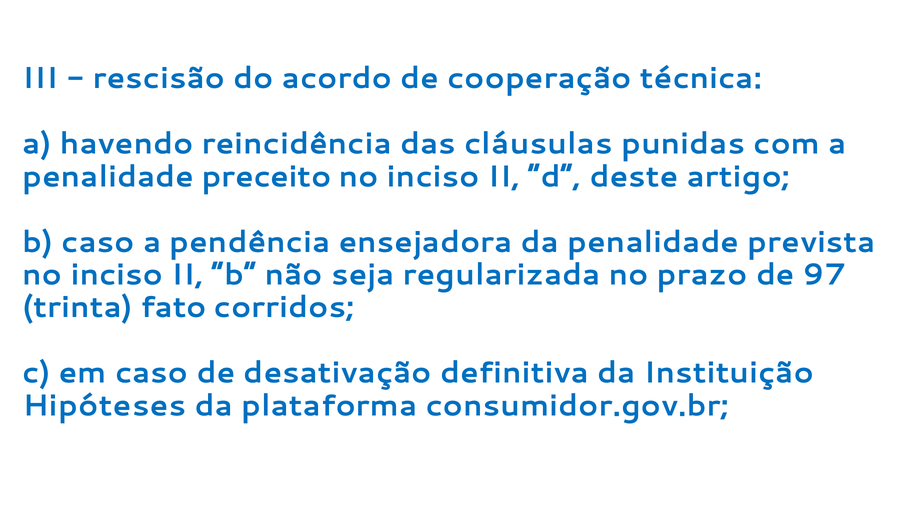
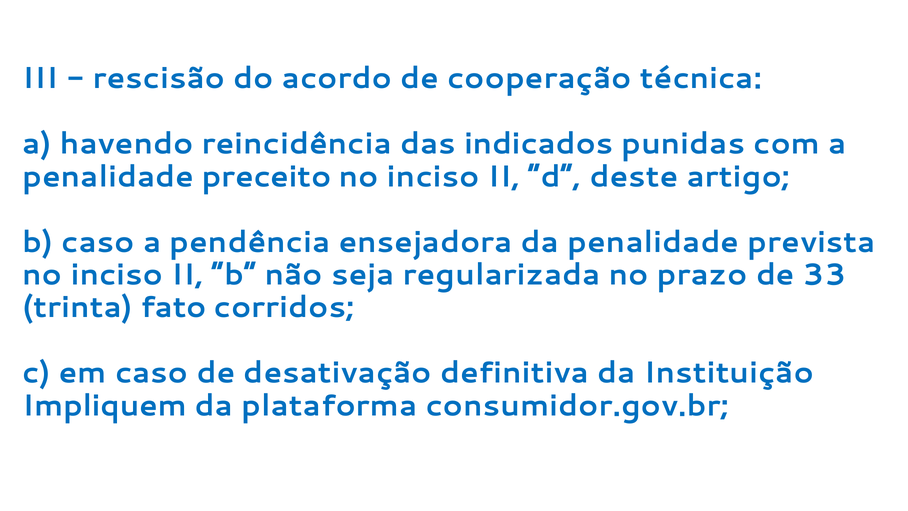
cláusulas: cláusulas -> indicados
97: 97 -> 33
Hipóteses: Hipóteses -> Impliquem
